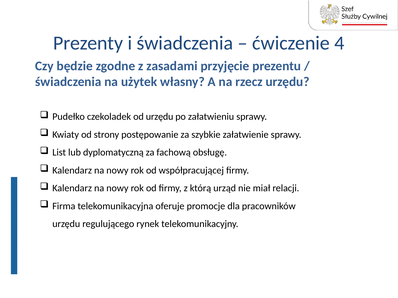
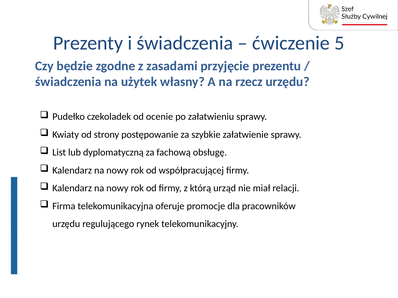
4: 4 -> 5
od urzędu: urzędu -> ocenie
